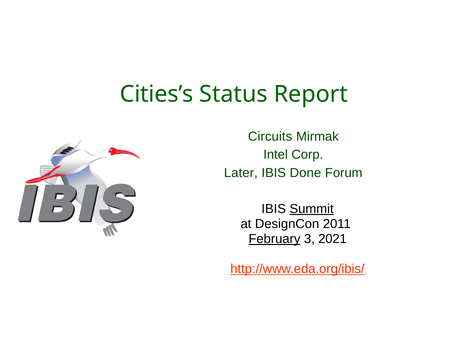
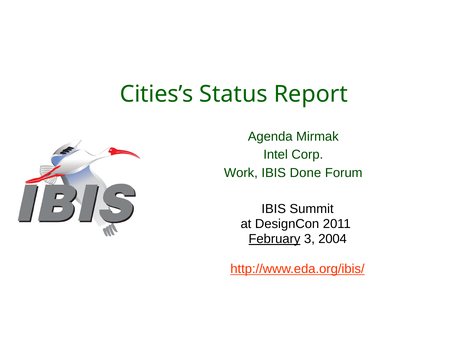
Circuits: Circuits -> Agenda
Later: Later -> Work
Summit underline: present -> none
2021: 2021 -> 2004
